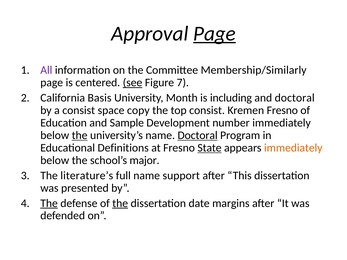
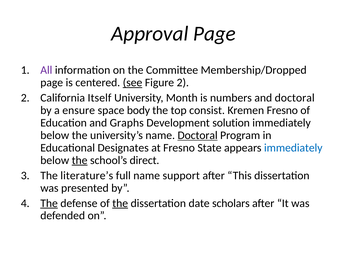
Page at (215, 34) underline: present -> none
Membership/Similarly: Membership/Similarly -> Membership/Dropped
Figure 7: 7 -> 2
Basis: Basis -> Itself
including: including -> numbers
a consist: consist -> ensure
copy: copy -> body
Sample: Sample -> Graphs
number: number -> solution
the at (80, 135) underline: present -> none
Definitions: Definitions -> Designates
State underline: present -> none
immediately at (293, 148) colour: orange -> blue
the at (80, 160) underline: none -> present
major: major -> direct
margins: margins -> scholars
